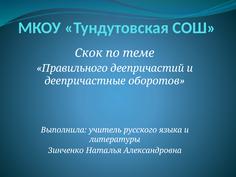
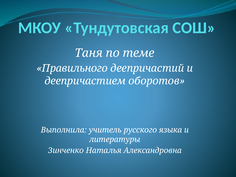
Скок: Скок -> Таня
деепричастные: деепричастные -> деепричастием
